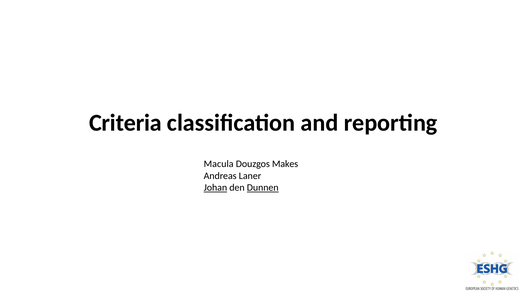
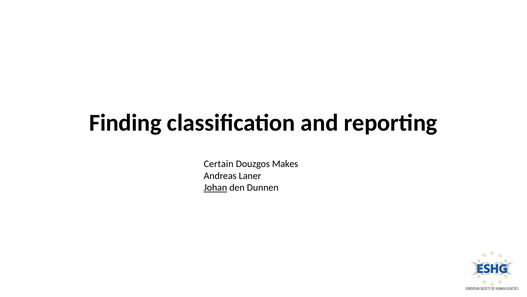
Criteria: Criteria -> Finding
Macula: Macula -> Certain
Dunnen underline: present -> none
